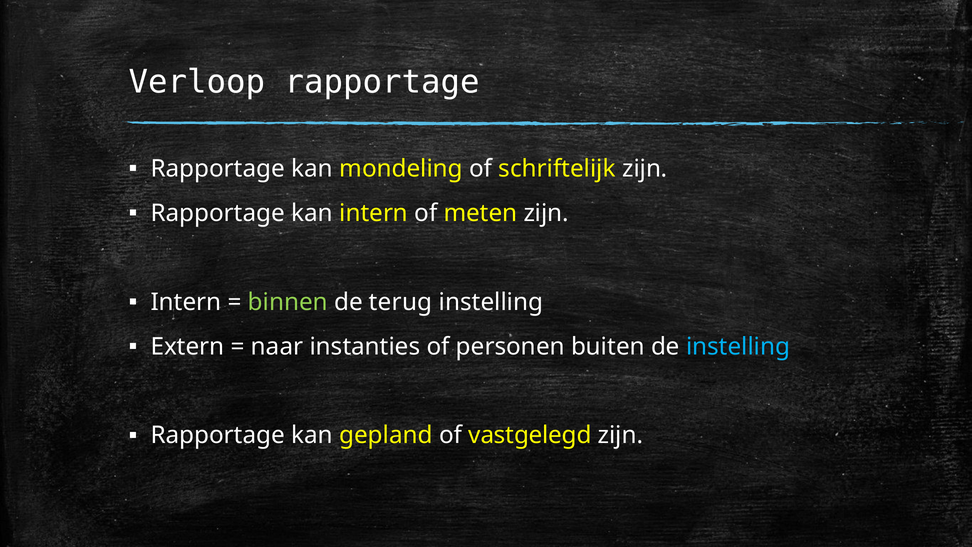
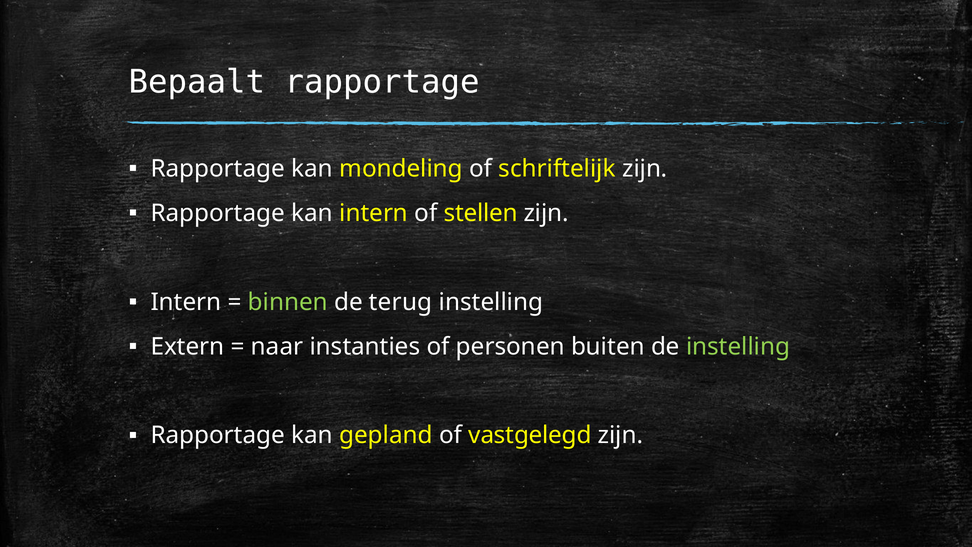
Verloop: Verloop -> Bepaalt
meten: meten -> stellen
instelling at (738, 346) colour: light blue -> light green
